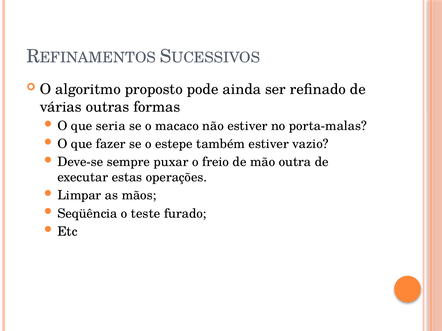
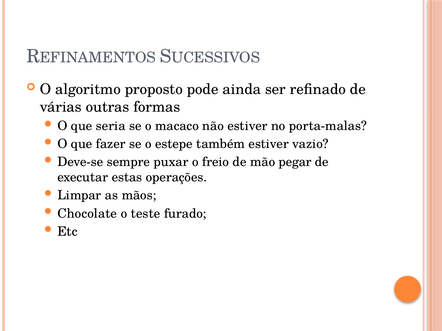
outra: outra -> pegar
Seqüência: Seqüência -> Chocolate
